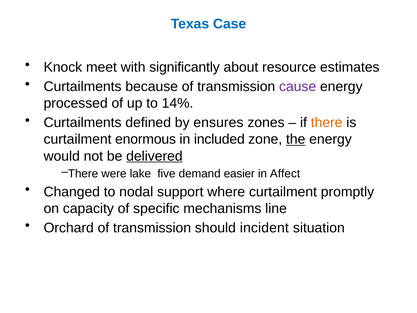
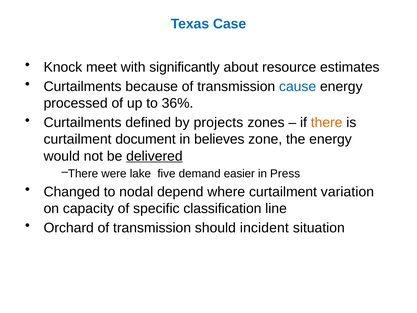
cause colour: purple -> blue
14%: 14% -> 36%
ensures: ensures -> projects
enormous: enormous -> document
included: included -> believes
the underline: present -> none
Affect: Affect -> Press
support: support -> depend
promptly: promptly -> variation
mechanisms: mechanisms -> classification
